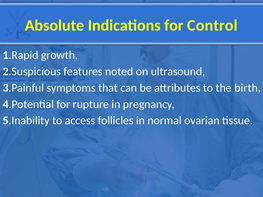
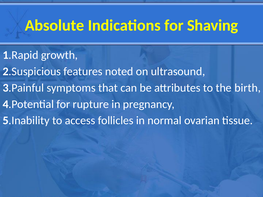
Control: Control -> Shaving
